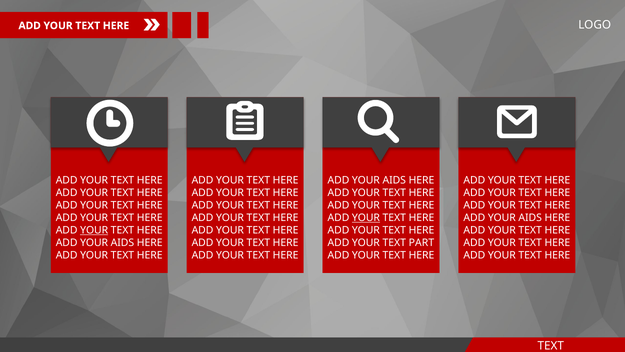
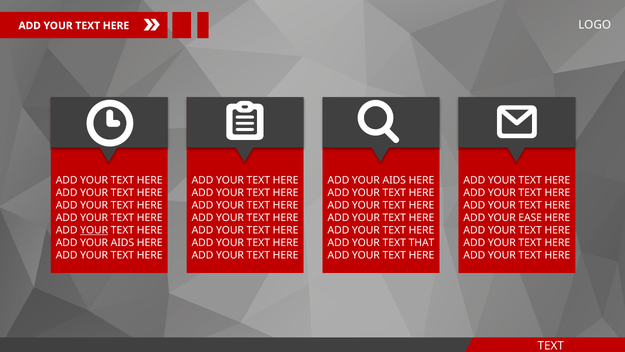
YOUR at (366, 218) underline: present -> none
AIDS at (530, 218): AIDS -> EASE
PART: PART -> THAT
